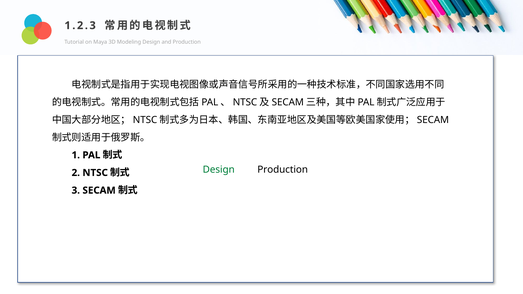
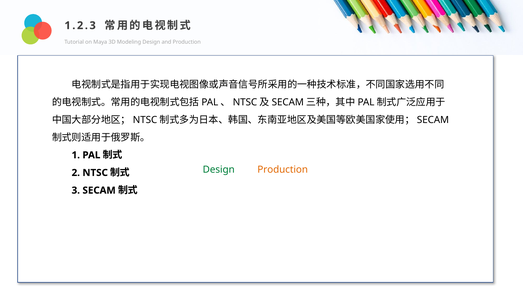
Production at (283, 170) colour: black -> orange
